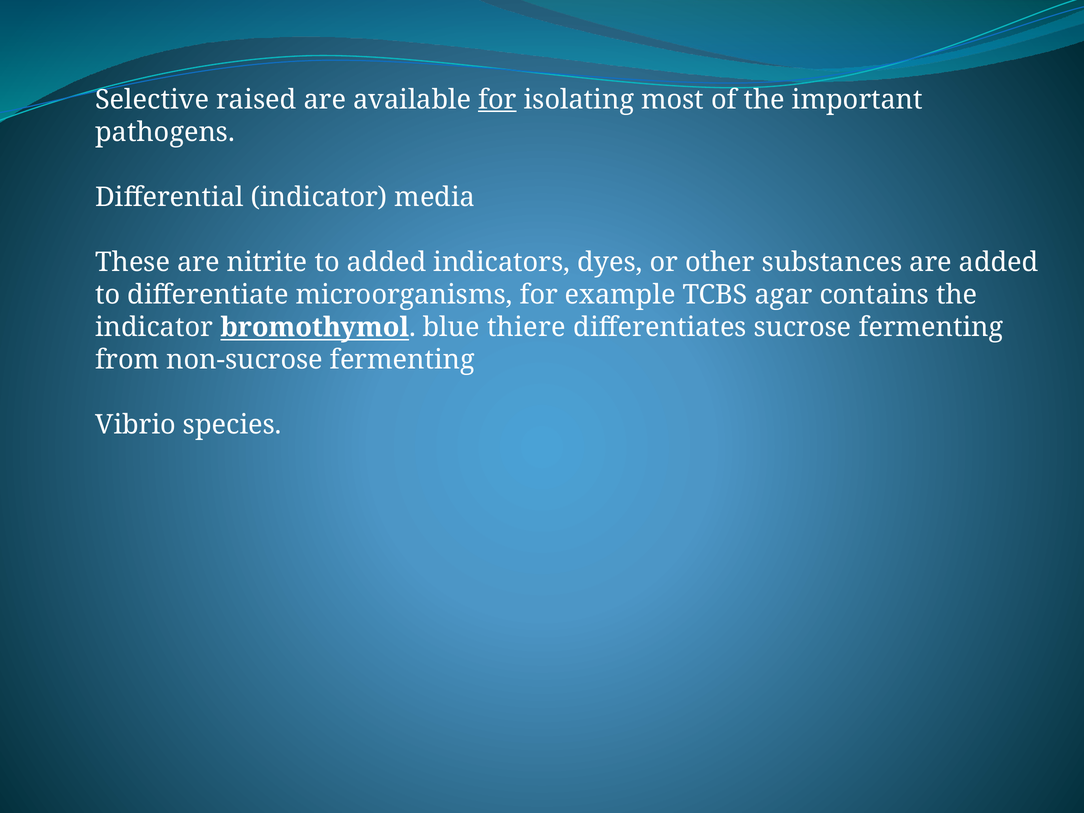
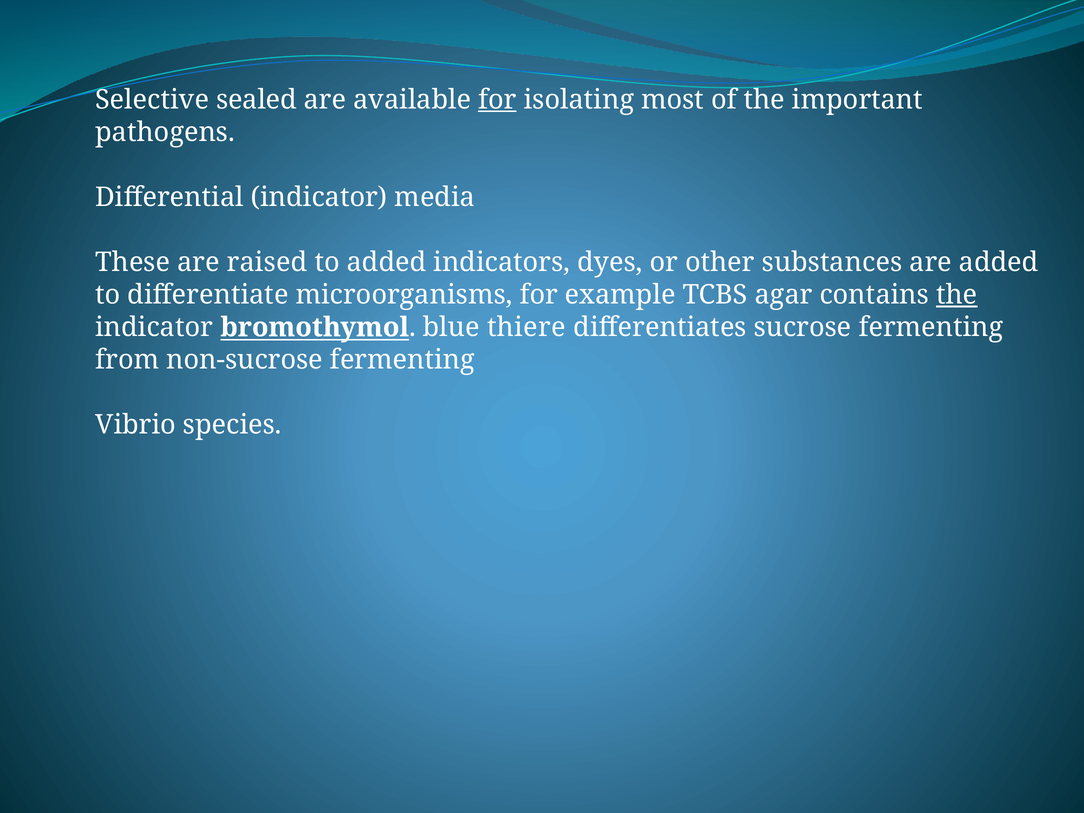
raised: raised -> sealed
nitrite: nitrite -> raised
the at (957, 295) underline: none -> present
